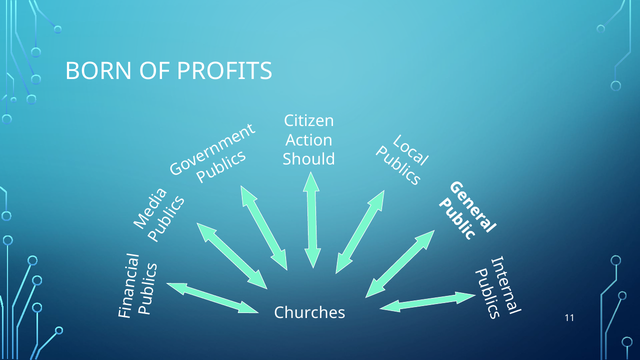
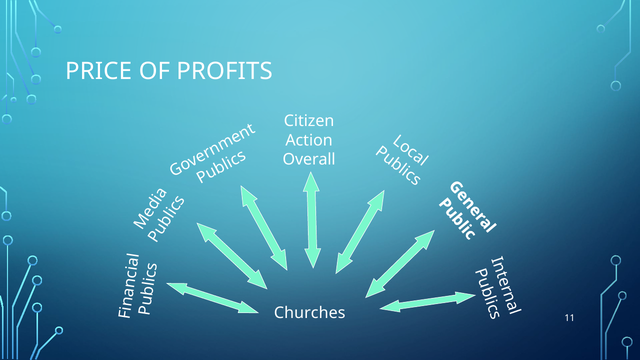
BORN: BORN -> PRICE
Should: Should -> Overall
